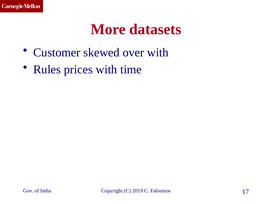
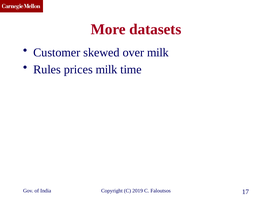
over with: with -> milk
prices with: with -> milk
